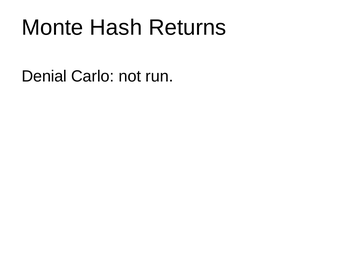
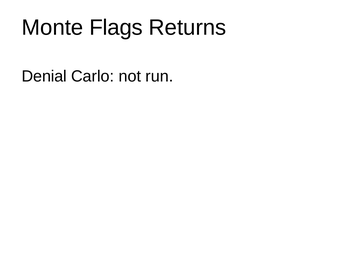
Hash: Hash -> Flags
